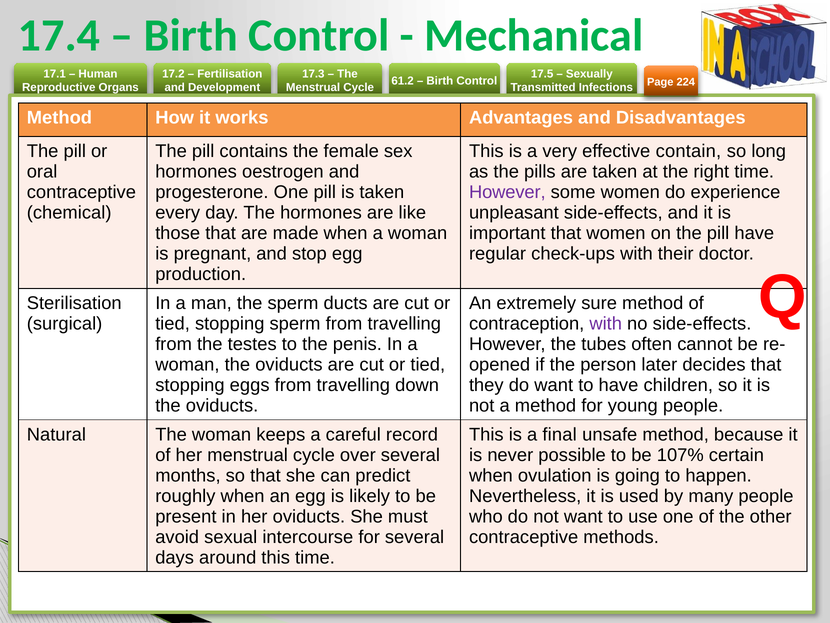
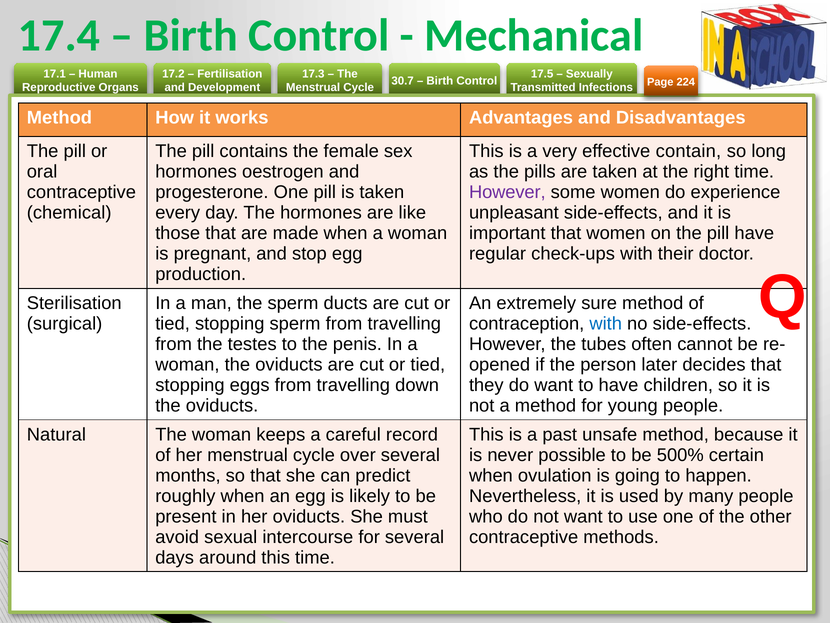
61.2: 61.2 -> 30.7
with at (606, 323) colour: purple -> blue
final: final -> past
107%: 107% -> 500%
